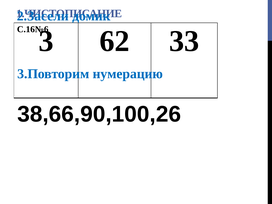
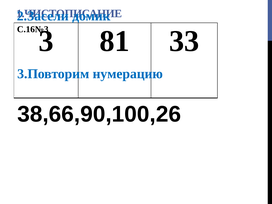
С.16№6: С.16№6 -> С.16№3
62: 62 -> 81
